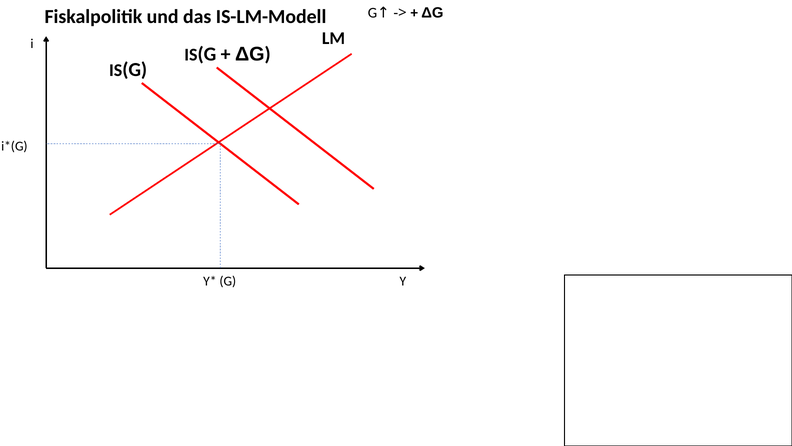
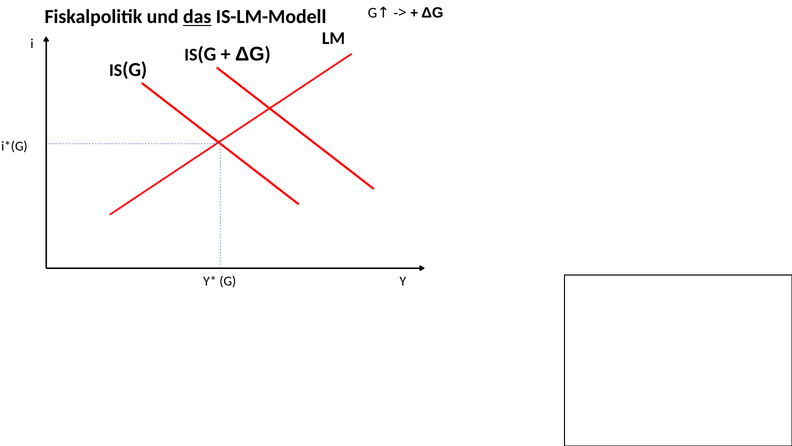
das underline: none -> present
